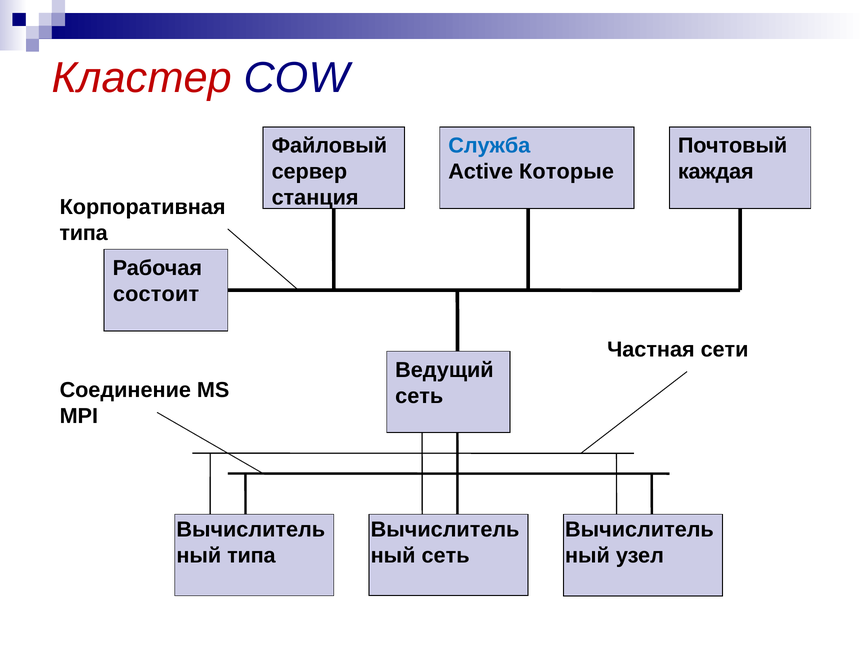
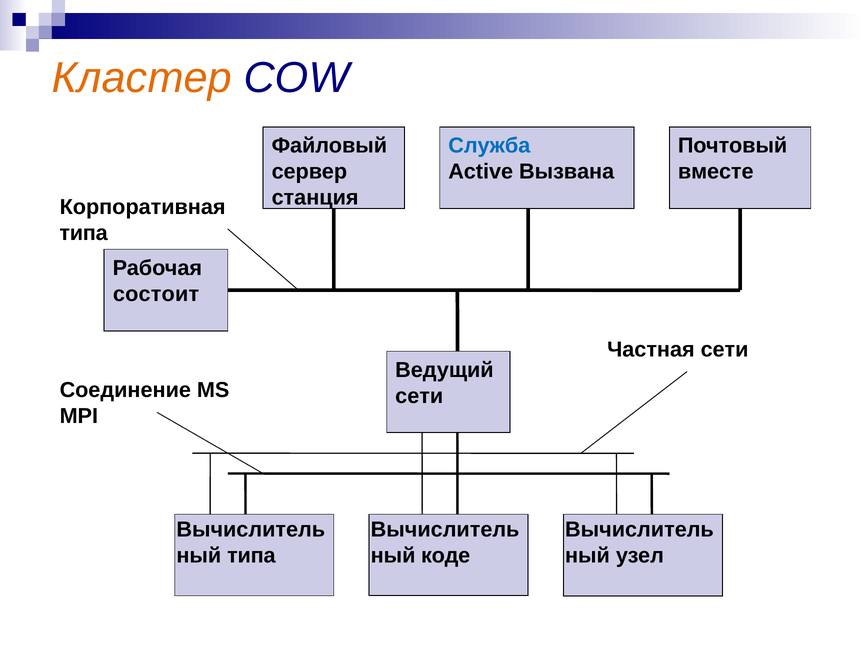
Кластер colour: red -> orange
Которые: Которые -> Вызвана
каждая: каждая -> вместе
сеть at (419, 396): сеть -> сети
сеть at (446, 555): сеть -> коде
